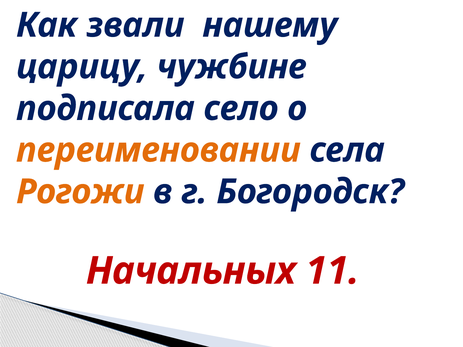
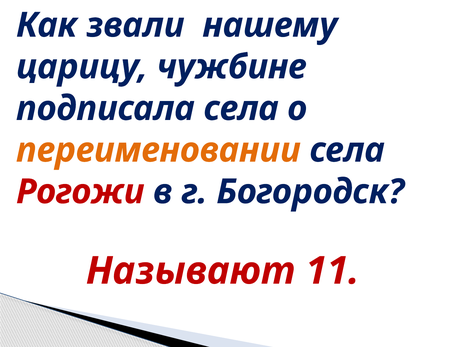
подписала село: село -> села
Рогожи colour: orange -> red
Начальных: Начальных -> Называют
